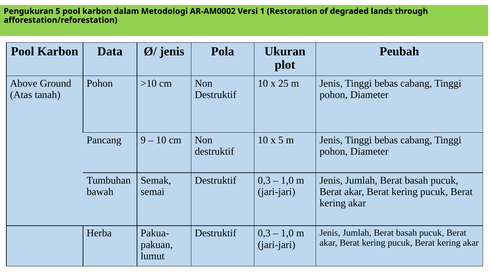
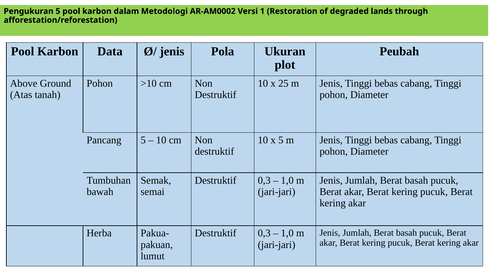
Pancang 9: 9 -> 5
